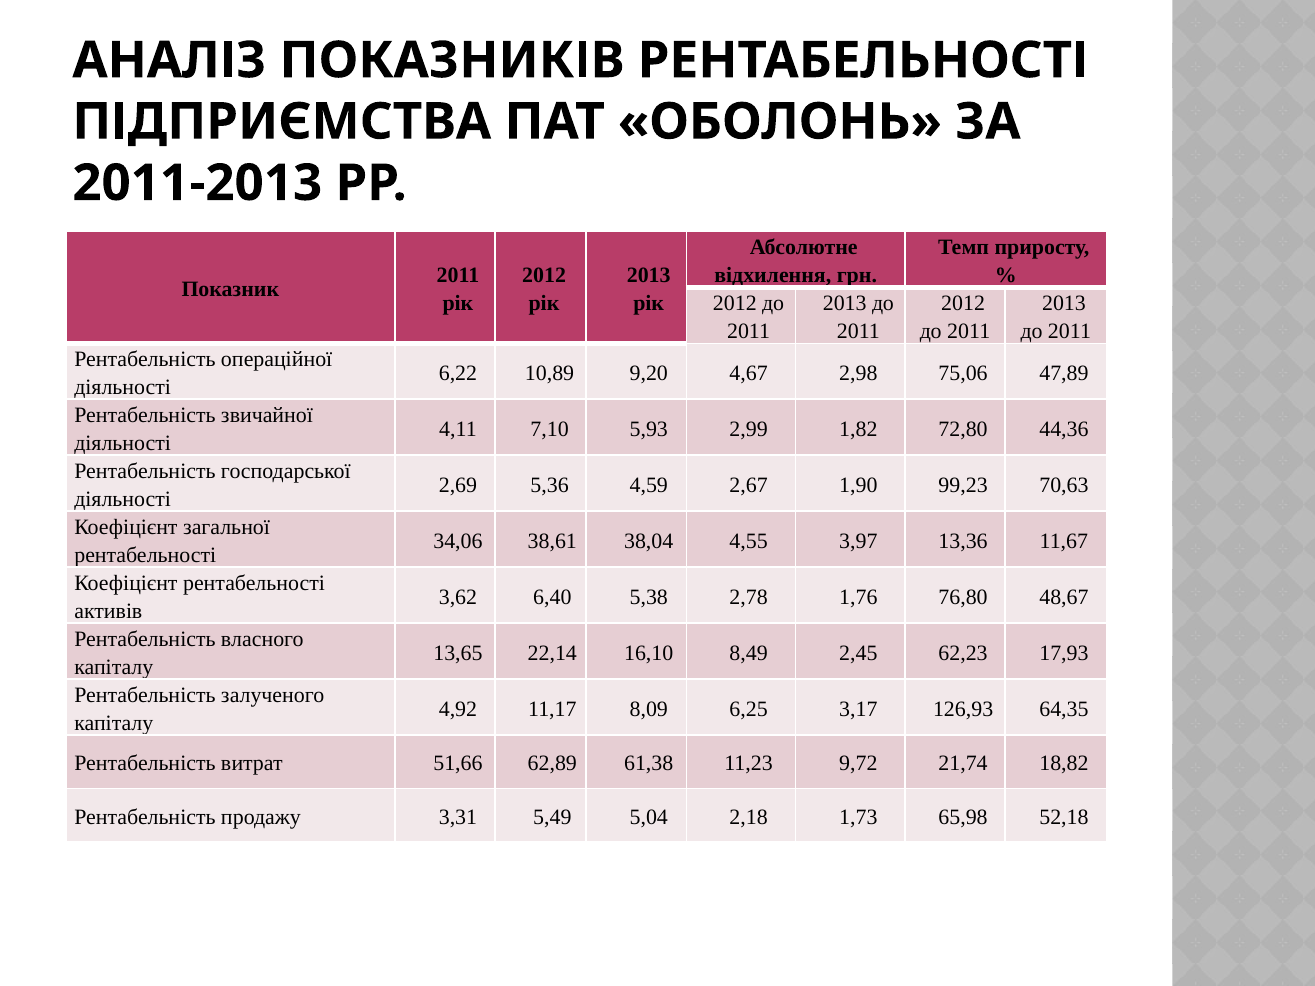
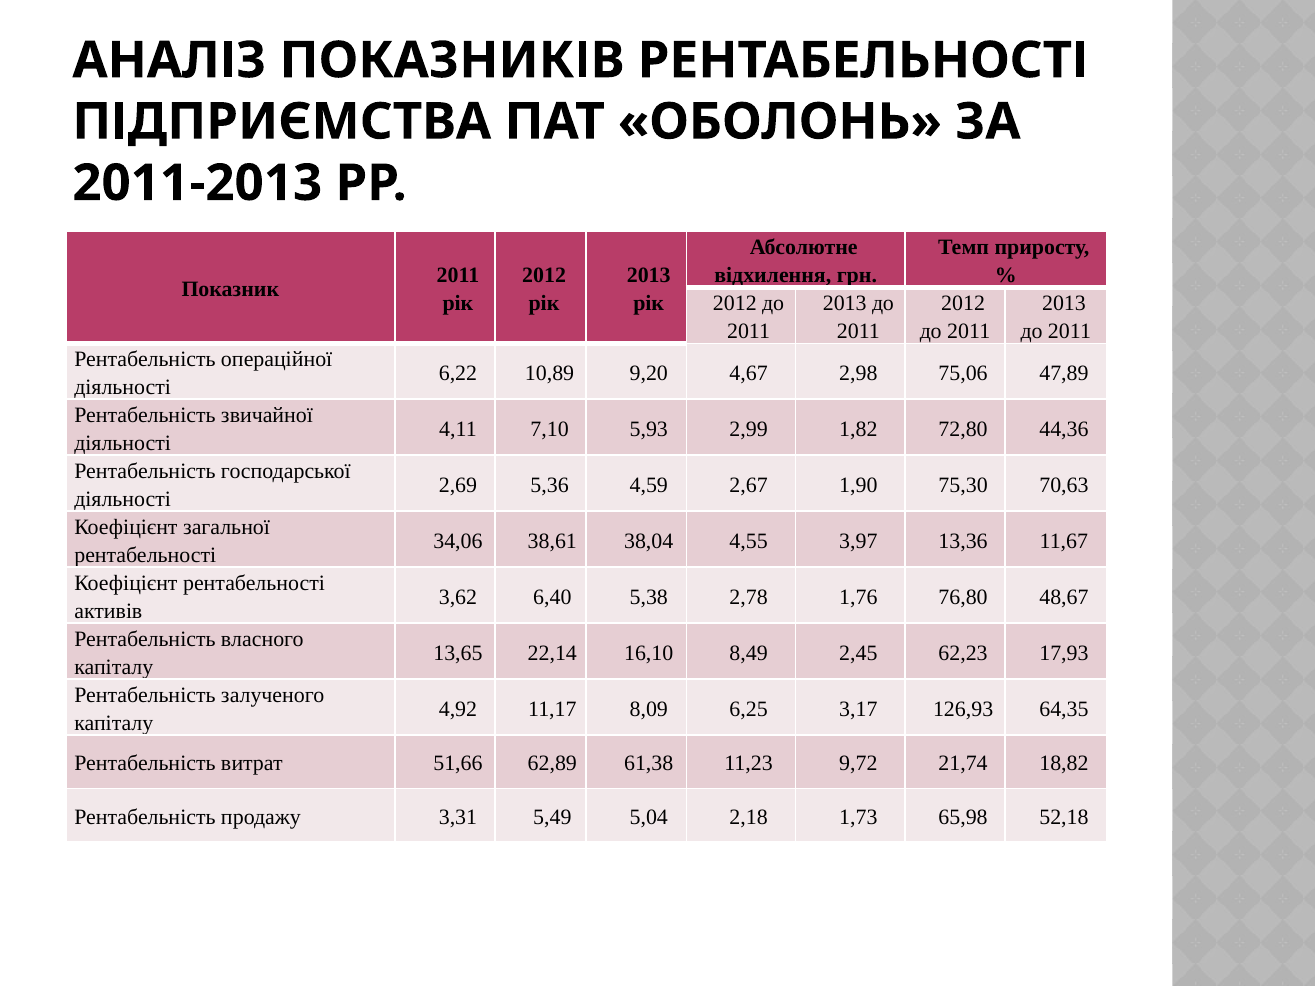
99,23: 99,23 -> 75,30
